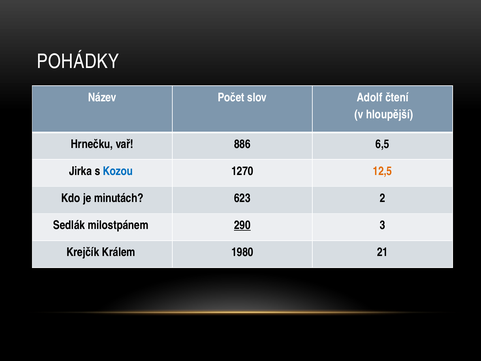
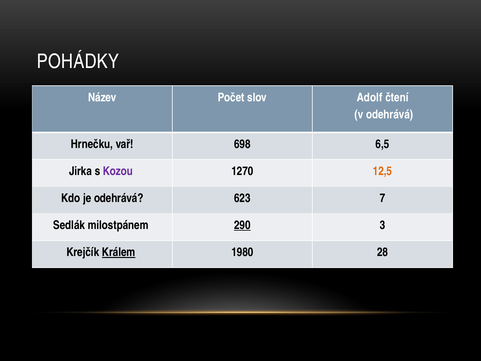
v hloupější: hloupější -> odehrává
886: 886 -> 698
Kozou colour: blue -> purple
je minutách: minutách -> odehrává
2: 2 -> 7
Králem underline: none -> present
21: 21 -> 28
